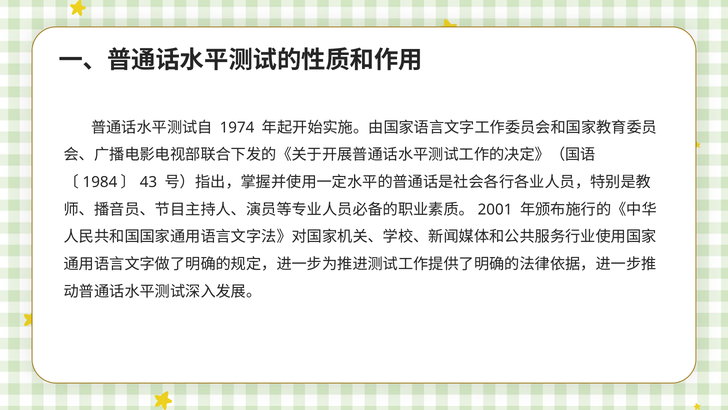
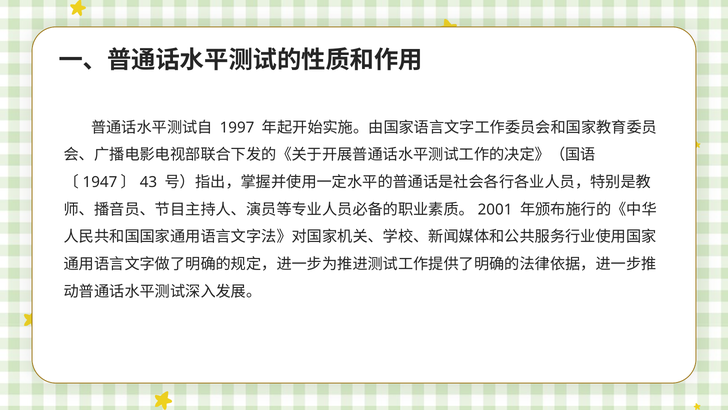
1974: 1974 -> 1997
1984: 1984 -> 1947
